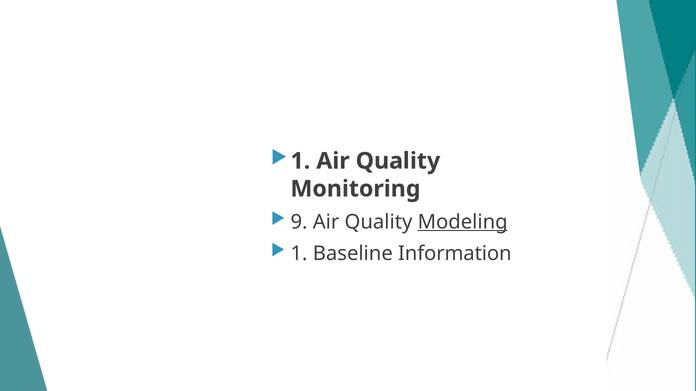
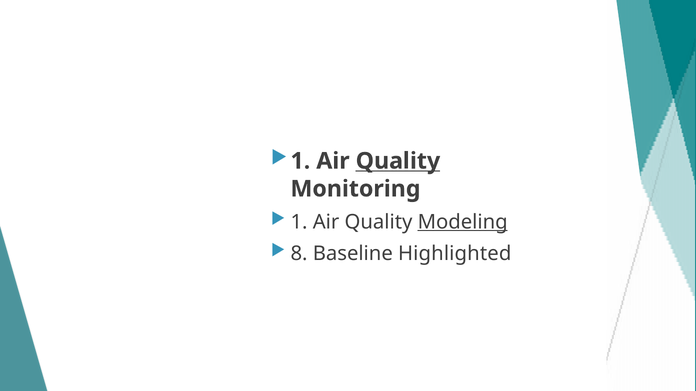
Quality at (398, 161) underline: none -> present
9 at (299, 222): 9 -> 1
1 at (299, 254): 1 -> 8
Information: Information -> Highlighted
